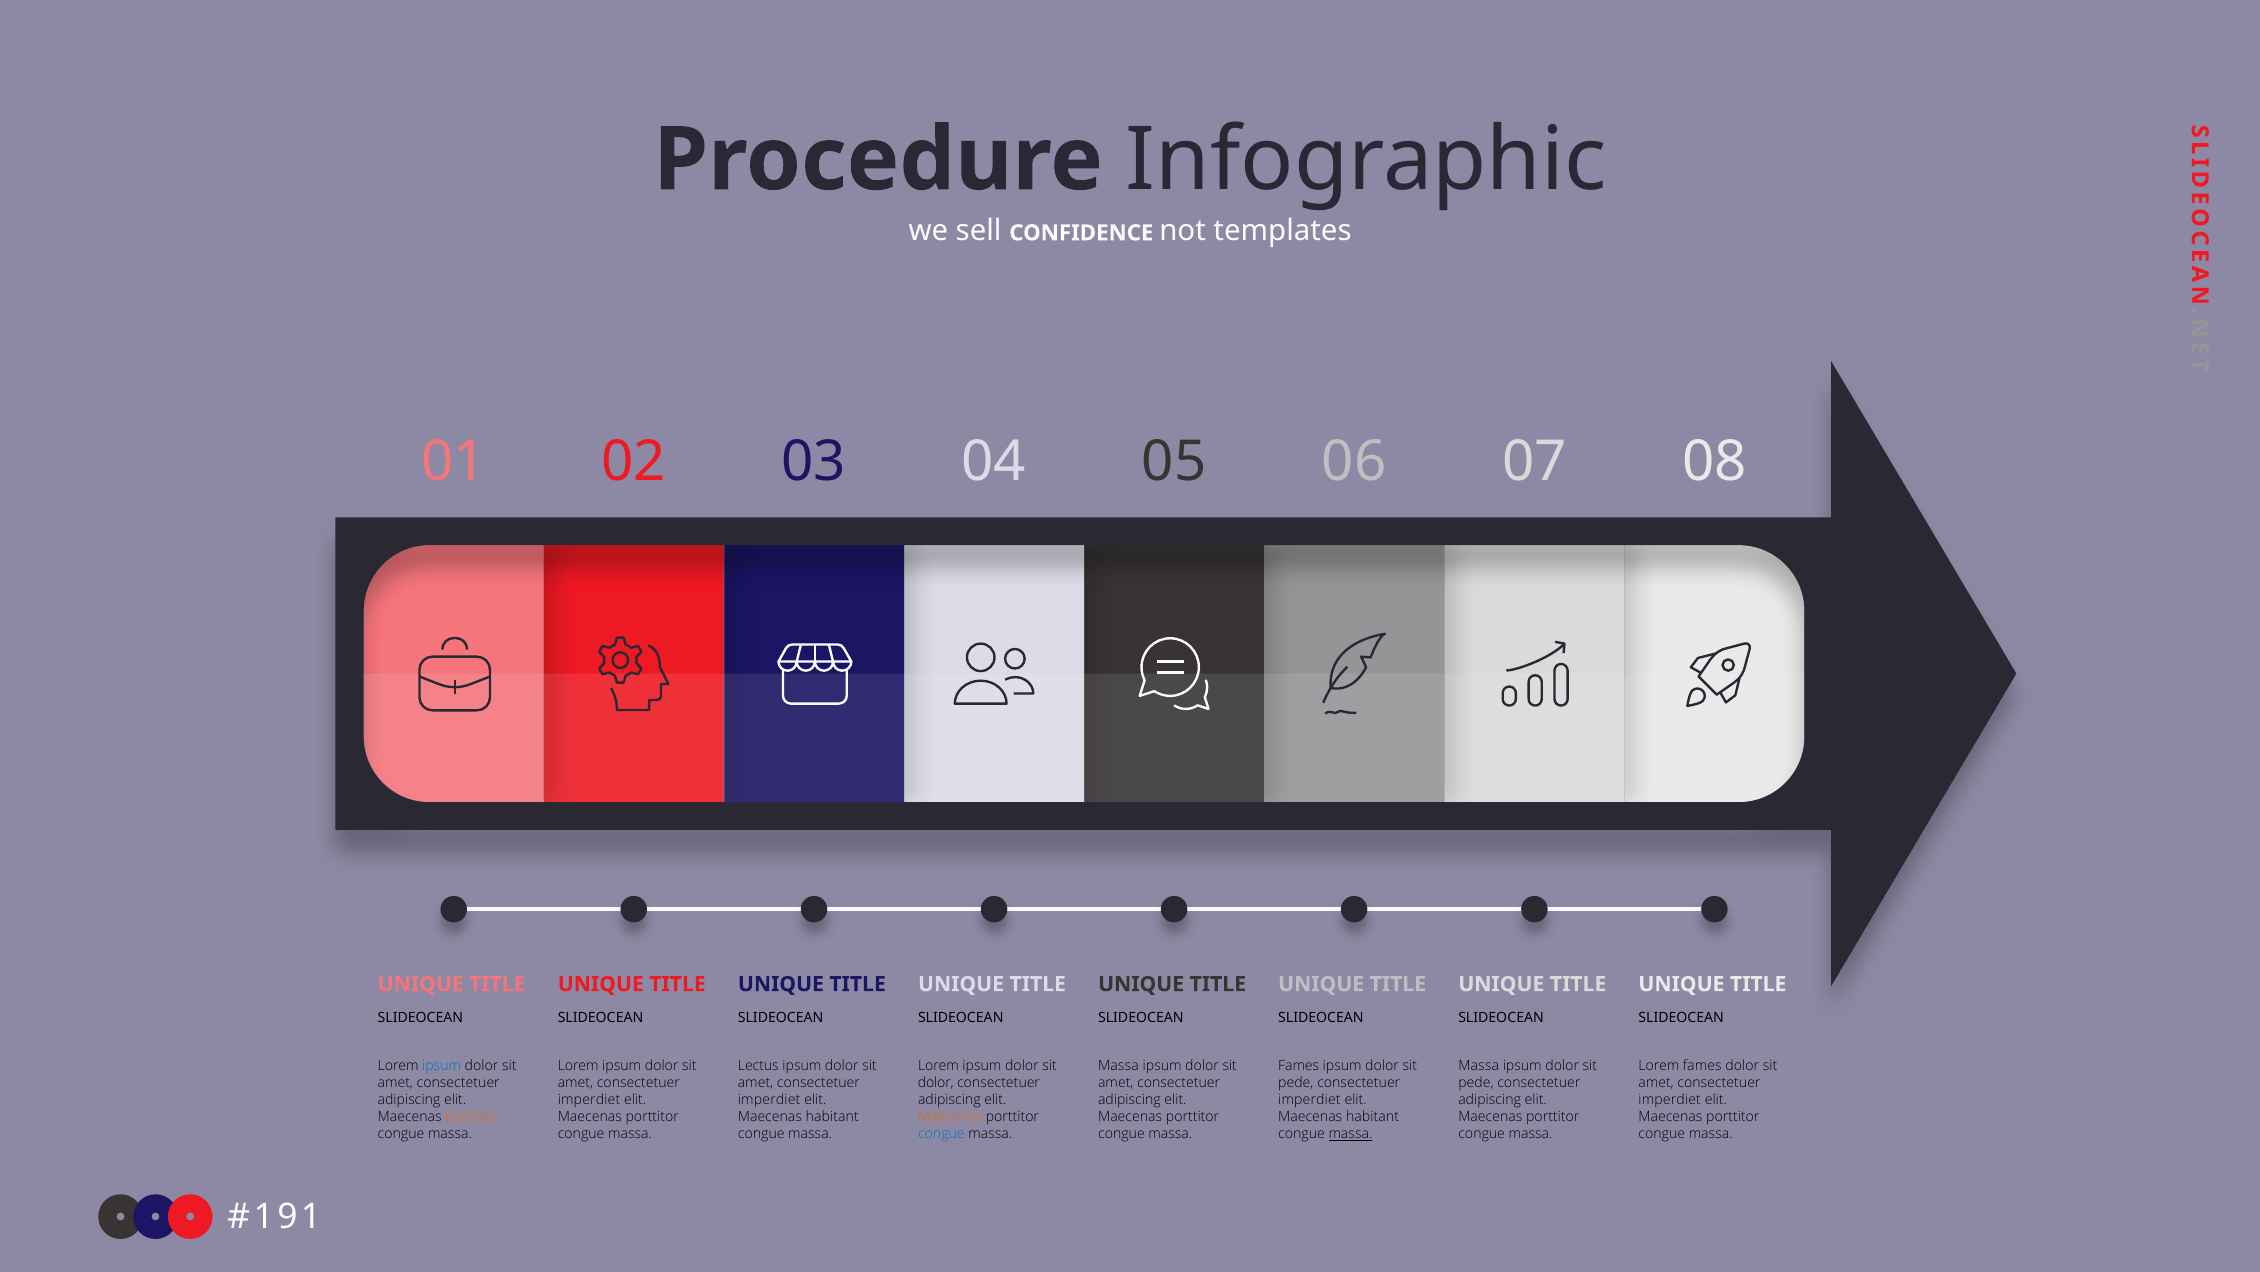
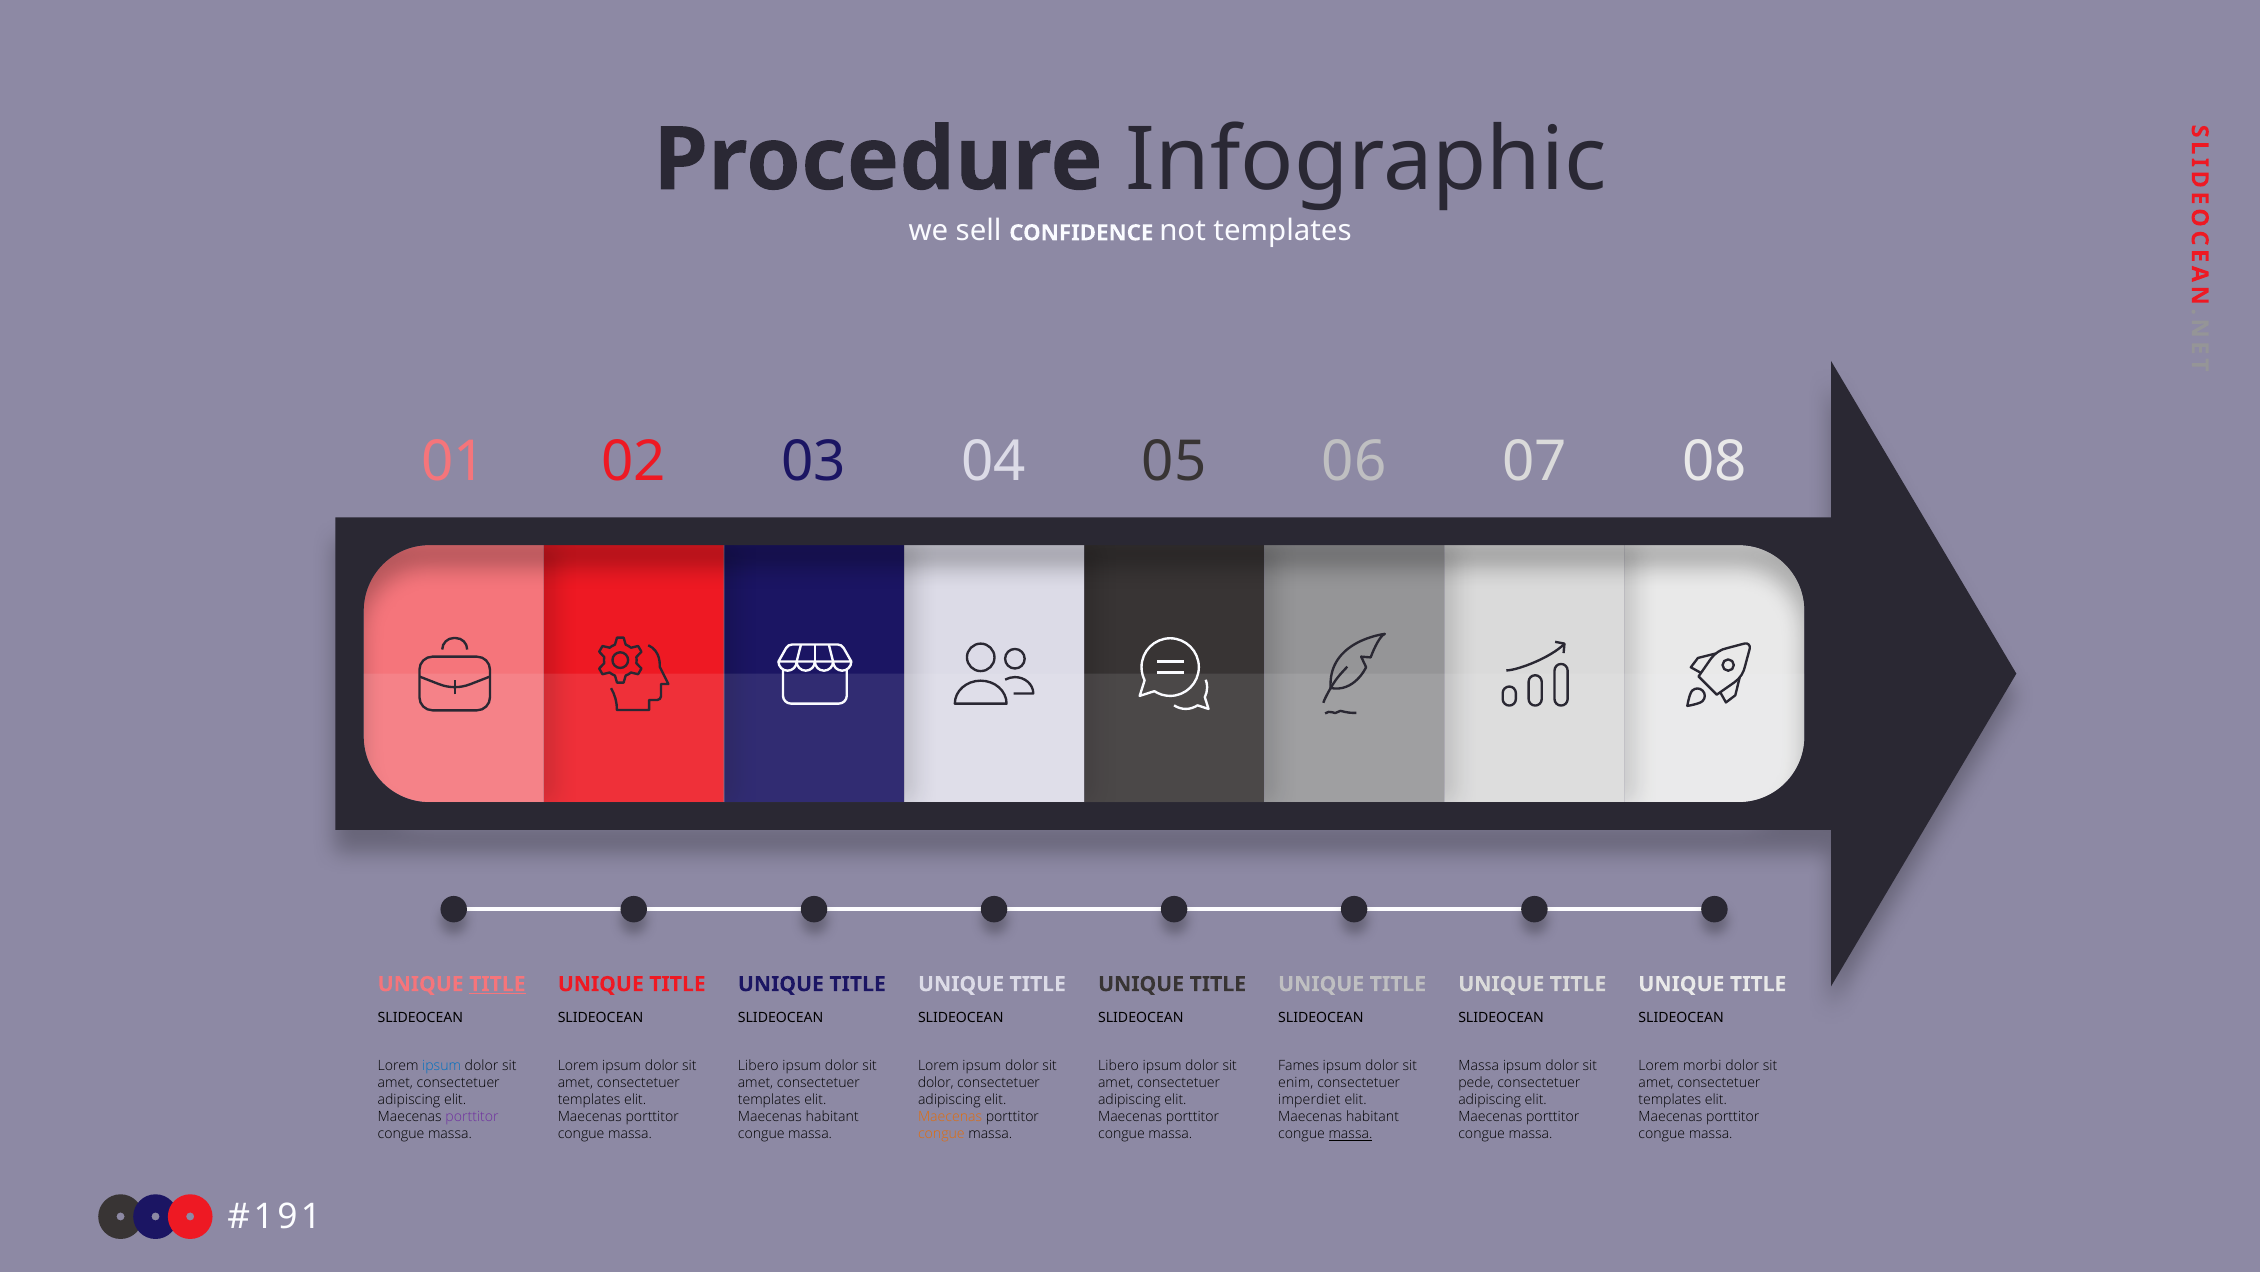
TITLE at (497, 984) underline: none -> present
Lectus at (758, 1066): Lectus -> Libero
Massa at (1118, 1066): Massa -> Libero
Lorem fames: fames -> morbi
pede at (1296, 1083): pede -> enim
imperdiet at (589, 1100): imperdiet -> templates
imperdiet at (769, 1100): imperdiet -> templates
imperdiet at (1670, 1100): imperdiet -> templates
porttitor at (472, 1117) colour: orange -> purple
congue at (941, 1133) colour: blue -> orange
